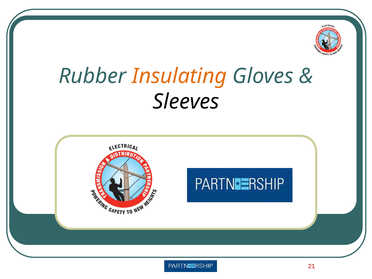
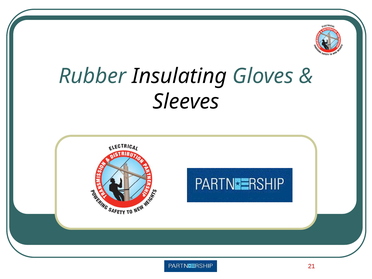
Insulating colour: orange -> black
